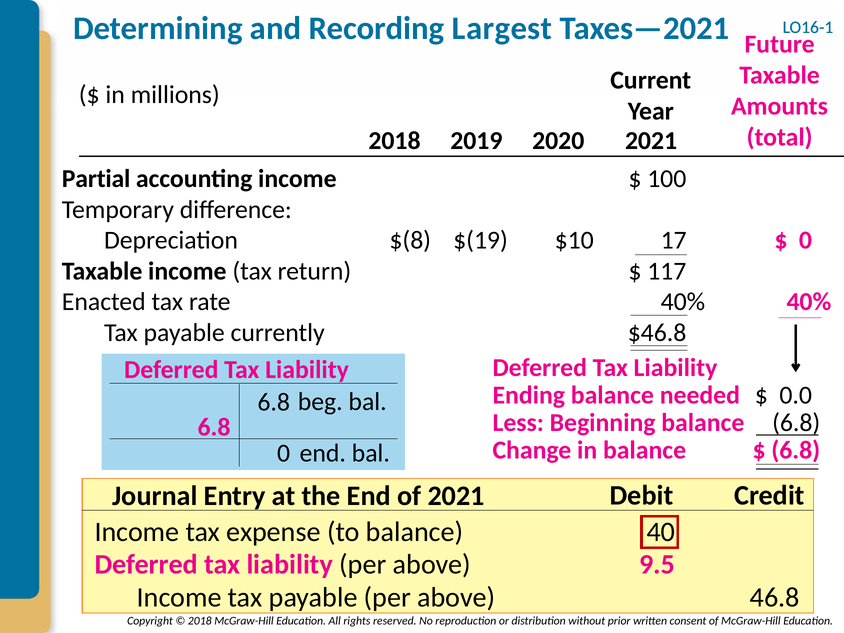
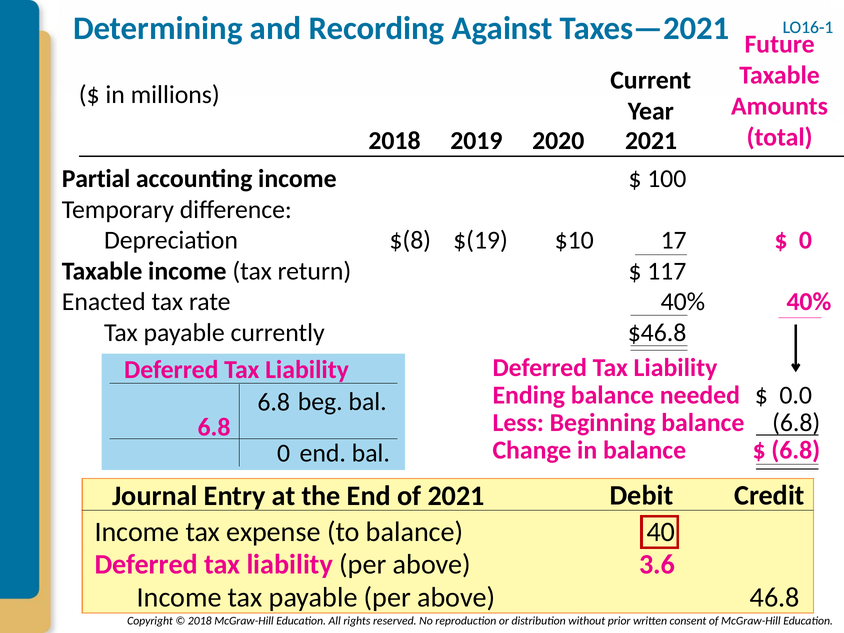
Largest: Largest -> Against
9.5: 9.5 -> 3.6
